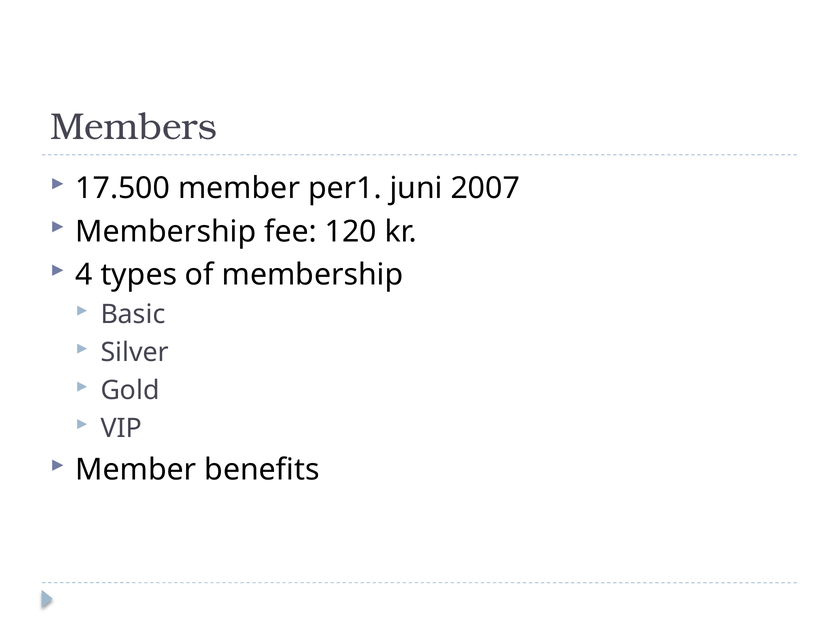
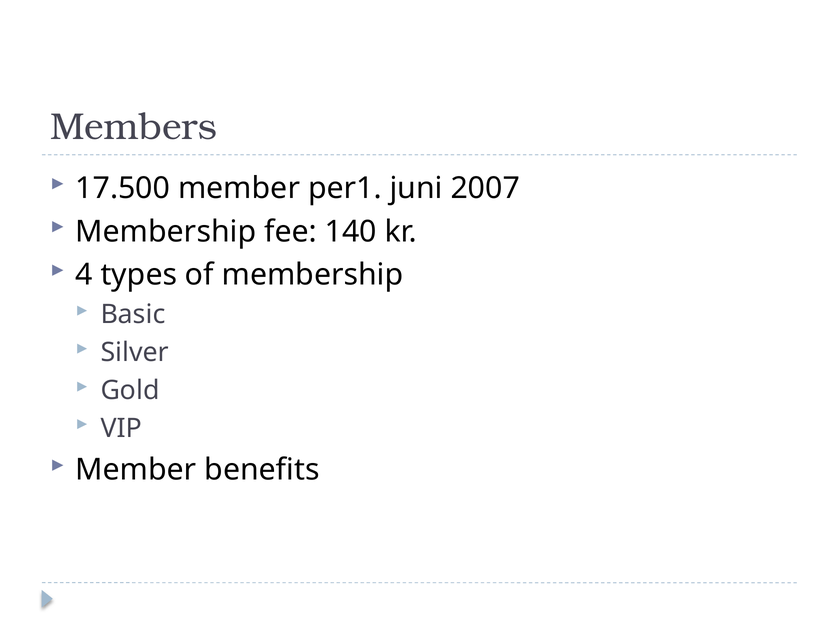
120: 120 -> 140
